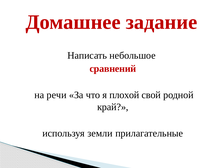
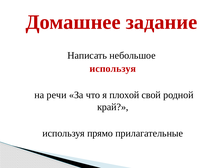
сравнений at (113, 68): сравнений -> используя
земли: земли -> прямо
